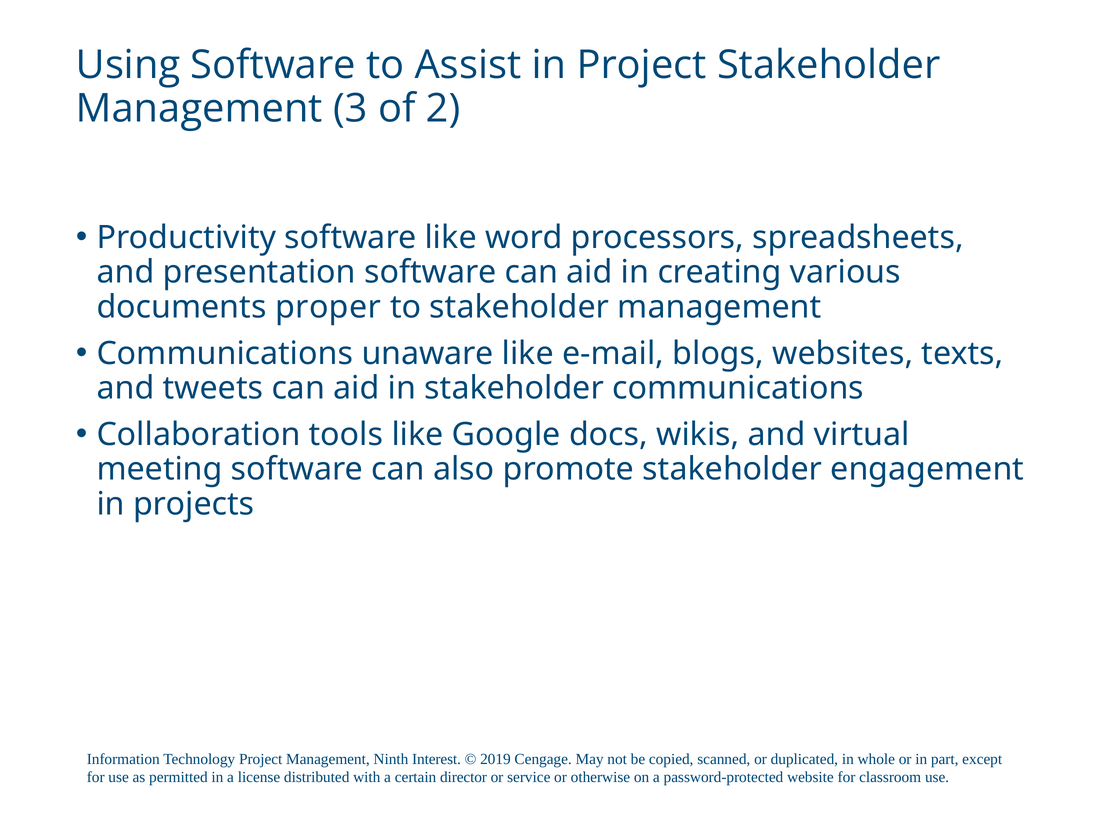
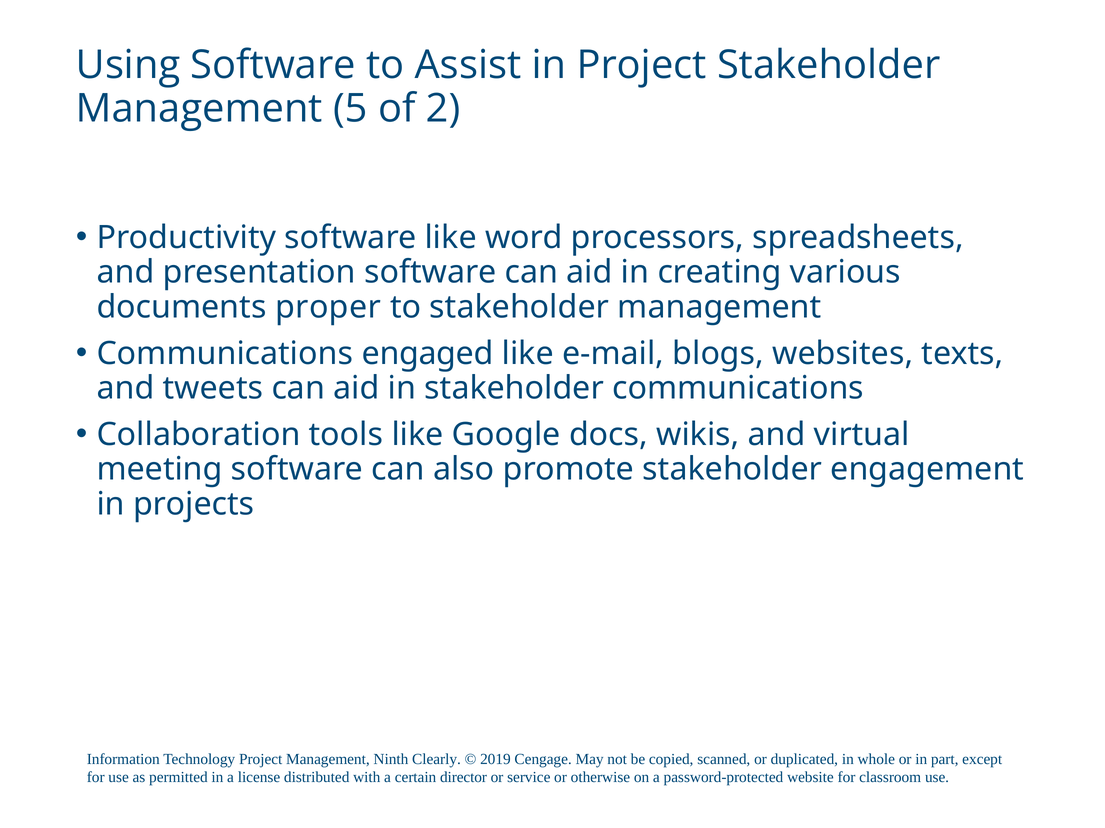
3: 3 -> 5
unaware: unaware -> engaged
Interest: Interest -> Clearly
